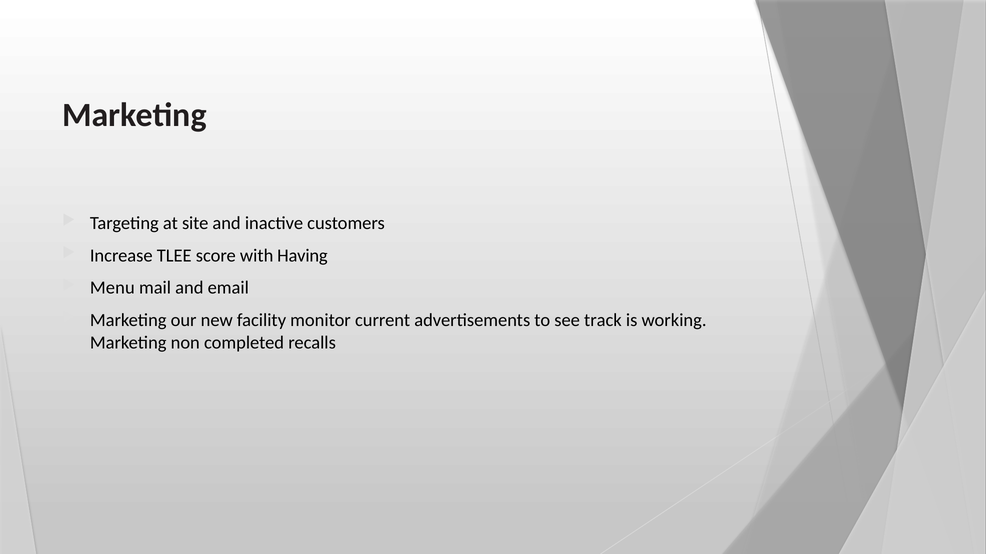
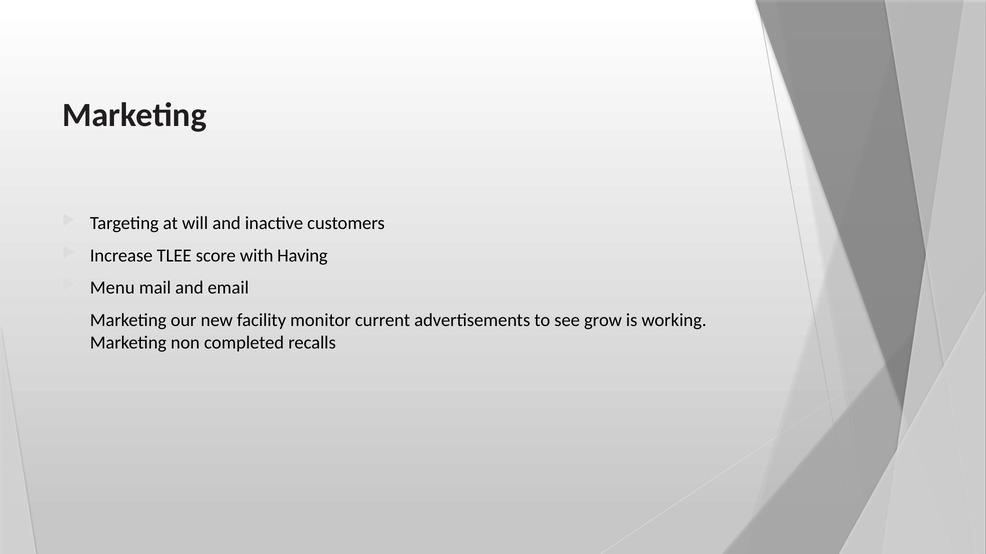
site: site -> will
track: track -> grow
